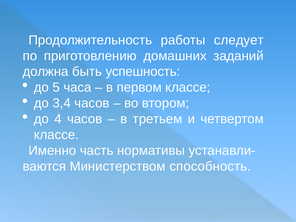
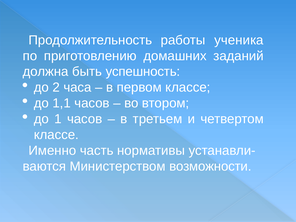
следует: следует -> ученика
5: 5 -> 2
3,4: 3,4 -> 1,1
4: 4 -> 1
способность: способность -> возможности
